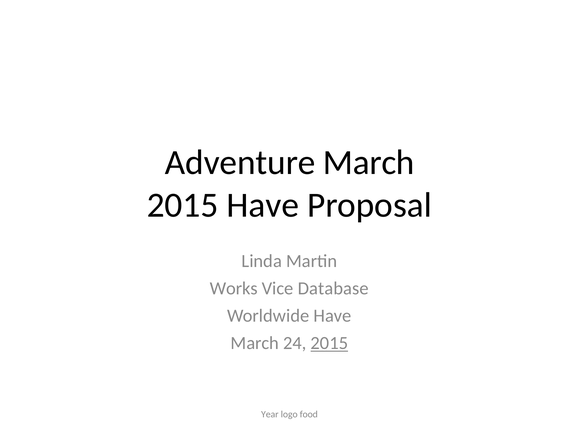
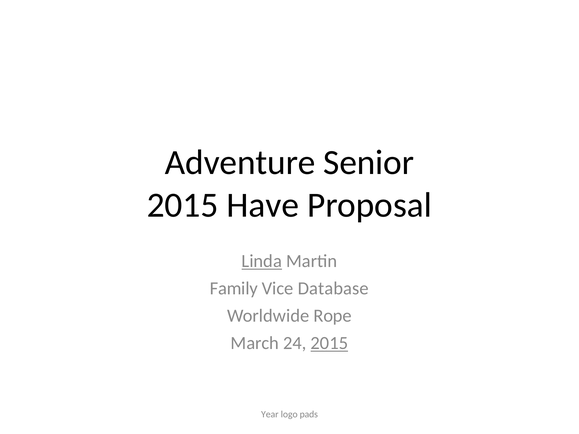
Adventure March: March -> Senior
Linda underline: none -> present
Works: Works -> Family
Worldwide Have: Have -> Rope
food: food -> pads
